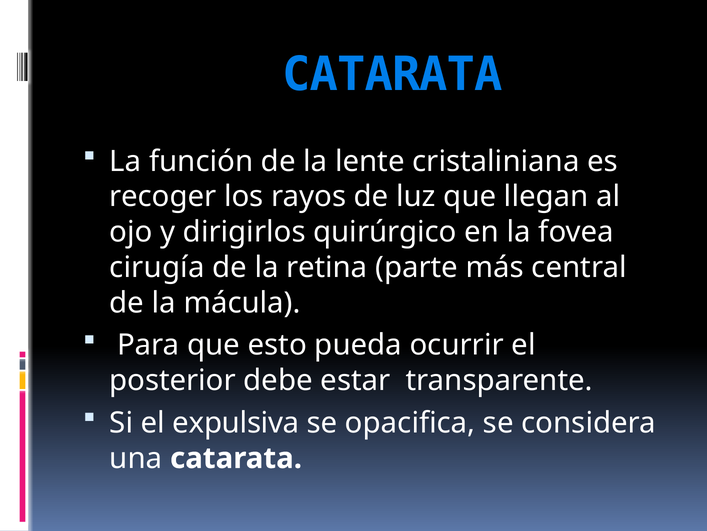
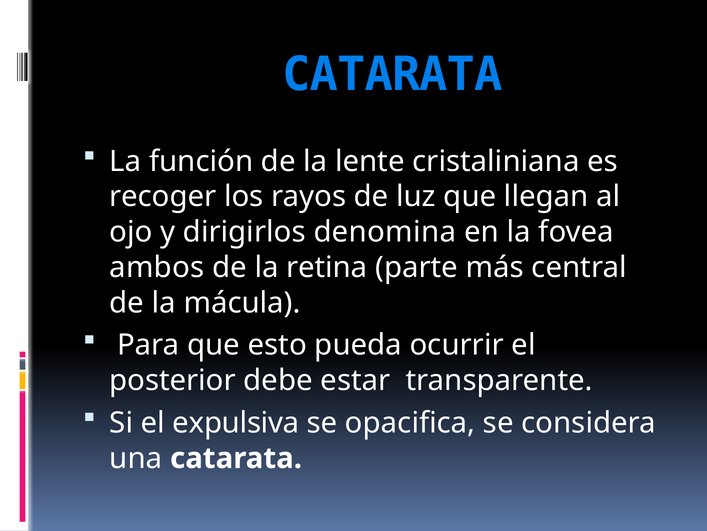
quirúrgico: quirúrgico -> denomina
cirugía: cirugía -> ambos
